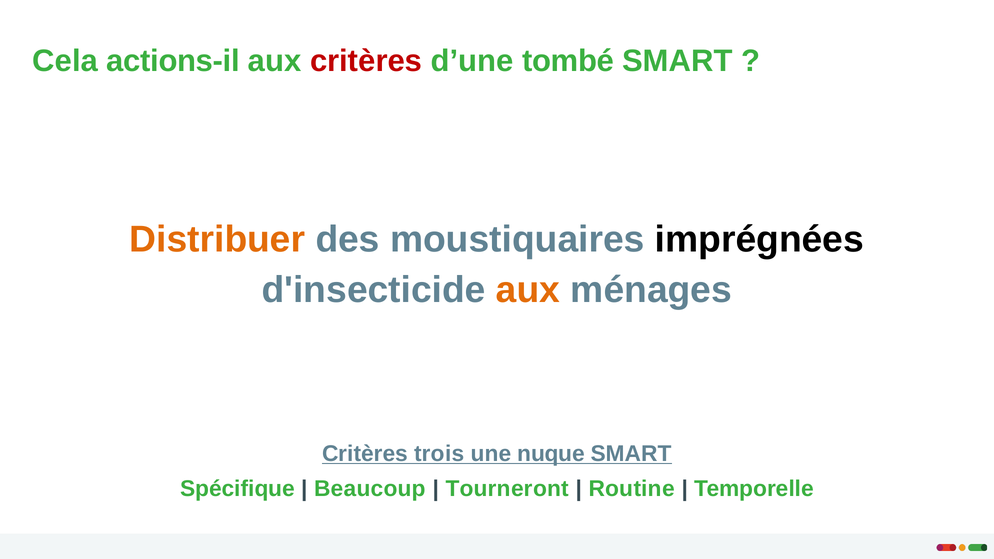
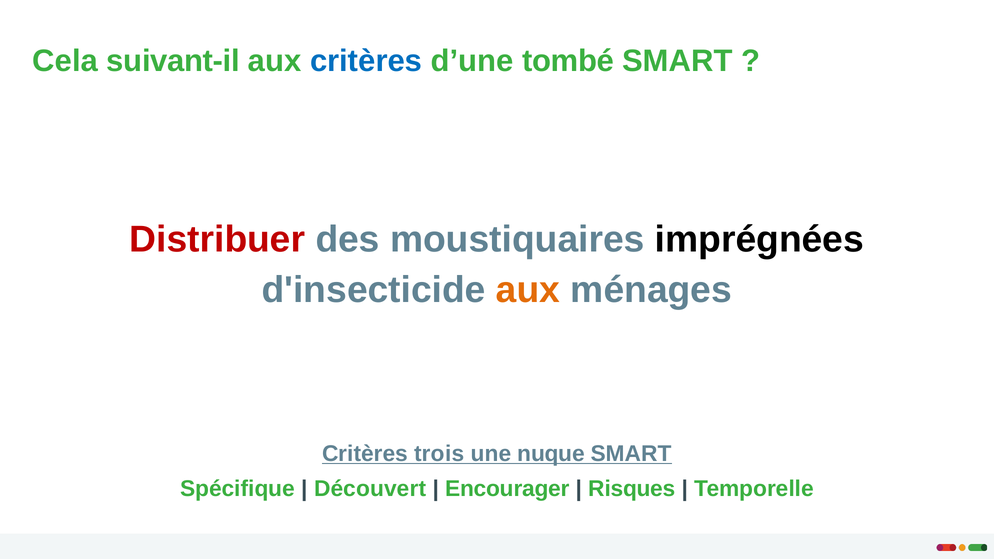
actions-il: actions-il -> suivant-il
critères at (366, 61) colour: red -> blue
Distribuer colour: orange -> red
Beaucoup: Beaucoup -> Découvert
Tourneront: Tourneront -> Encourager
Routine: Routine -> Risques
